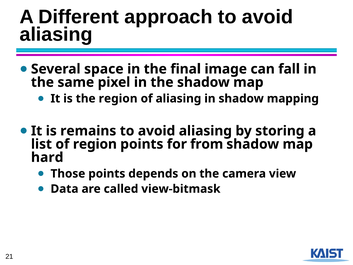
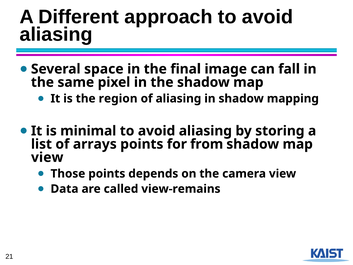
remains: remains -> minimal
of region: region -> arrays
hard at (47, 157): hard -> view
view-bitmask: view-bitmask -> view-remains
